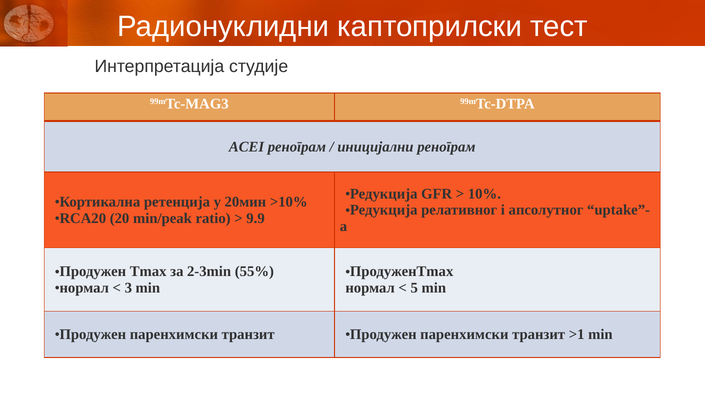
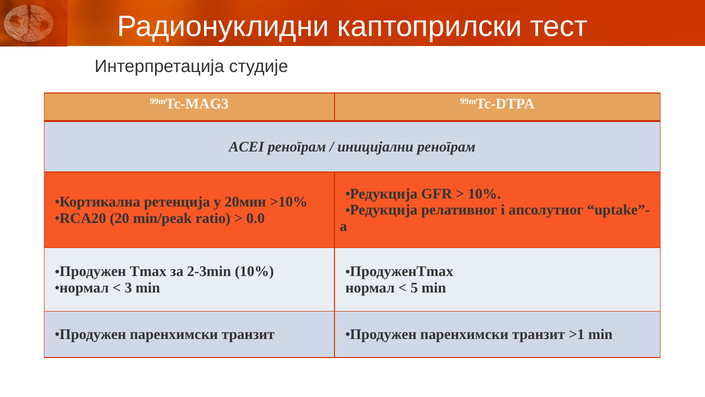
9.9: 9.9 -> 0.0
2-3min 55%: 55% -> 10%
